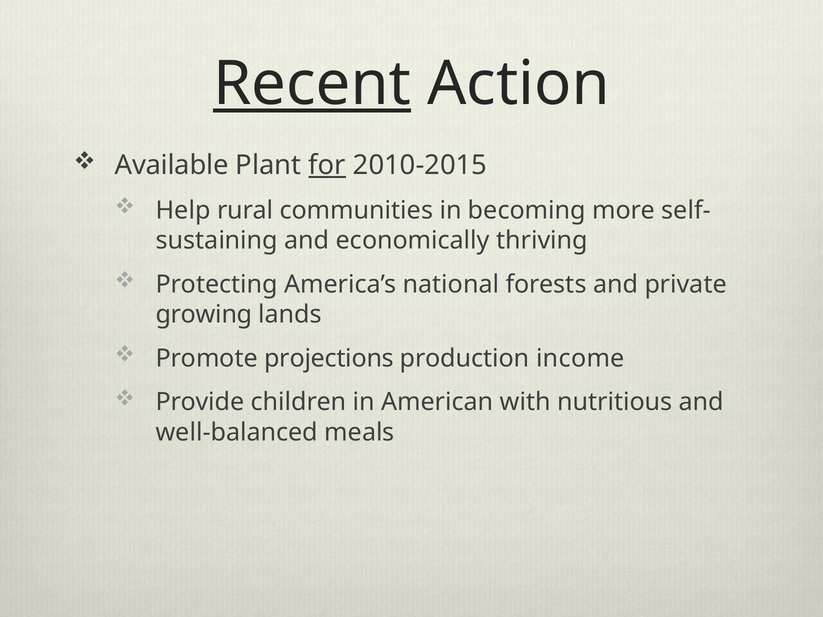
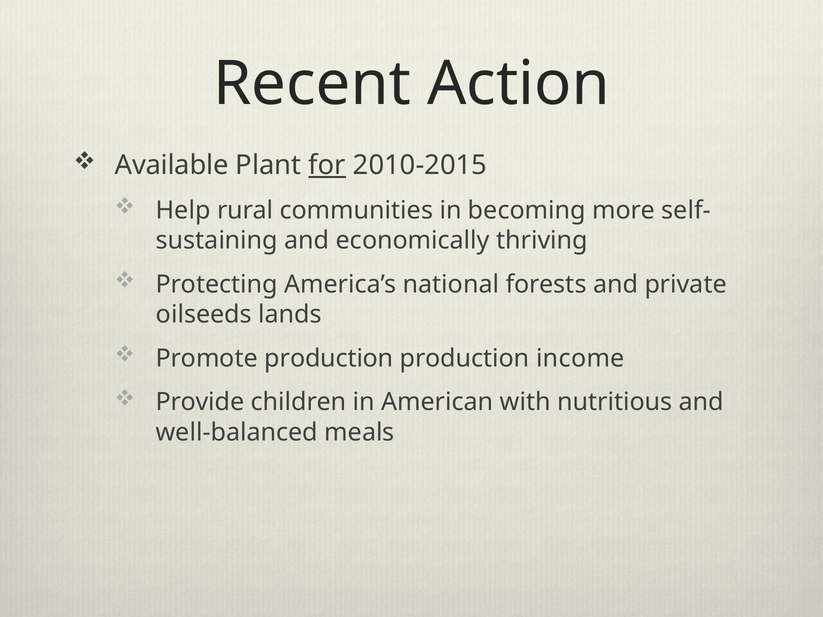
Recent underline: present -> none
growing: growing -> oilseeds
Promote projections: projections -> production
